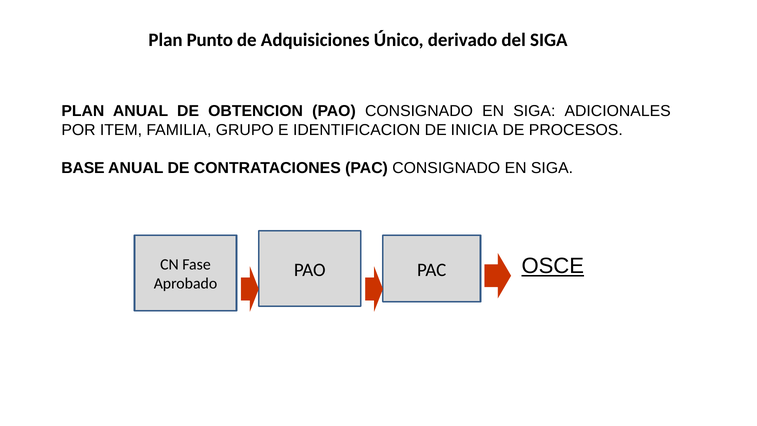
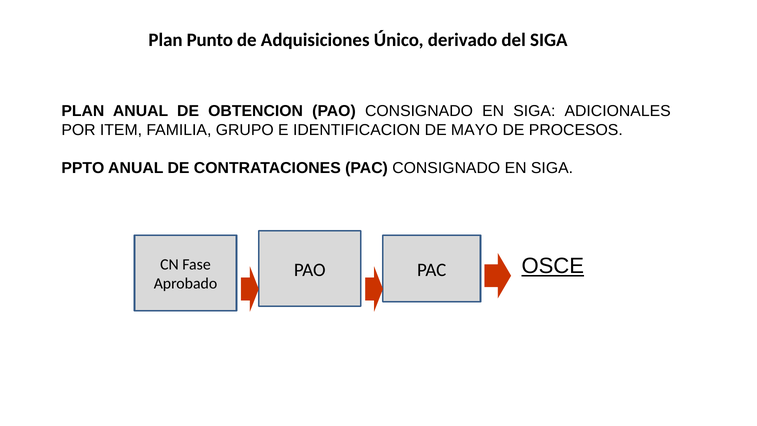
INICIA: INICIA -> MAYO
BASE: BASE -> PPTO
